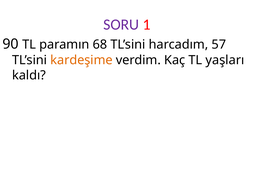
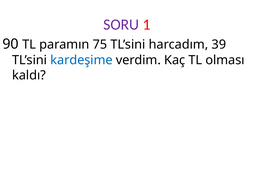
68: 68 -> 75
57: 57 -> 39
kardeşime colour: orange -> blue
yaşları: yaşları -> olması
